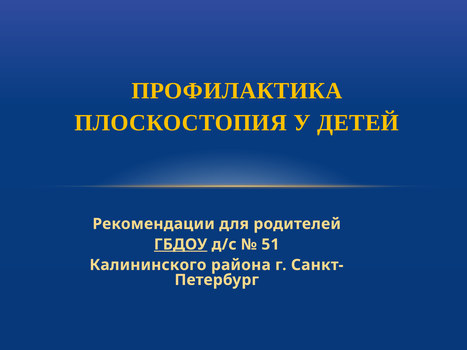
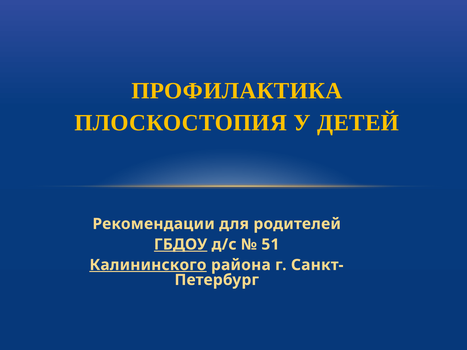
Калининского underline: none -> present
